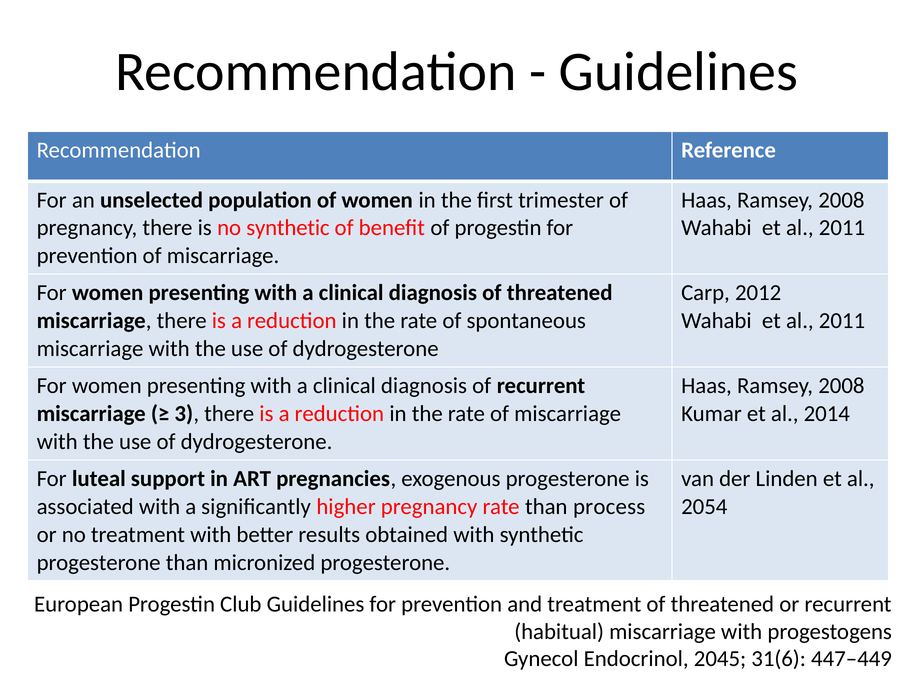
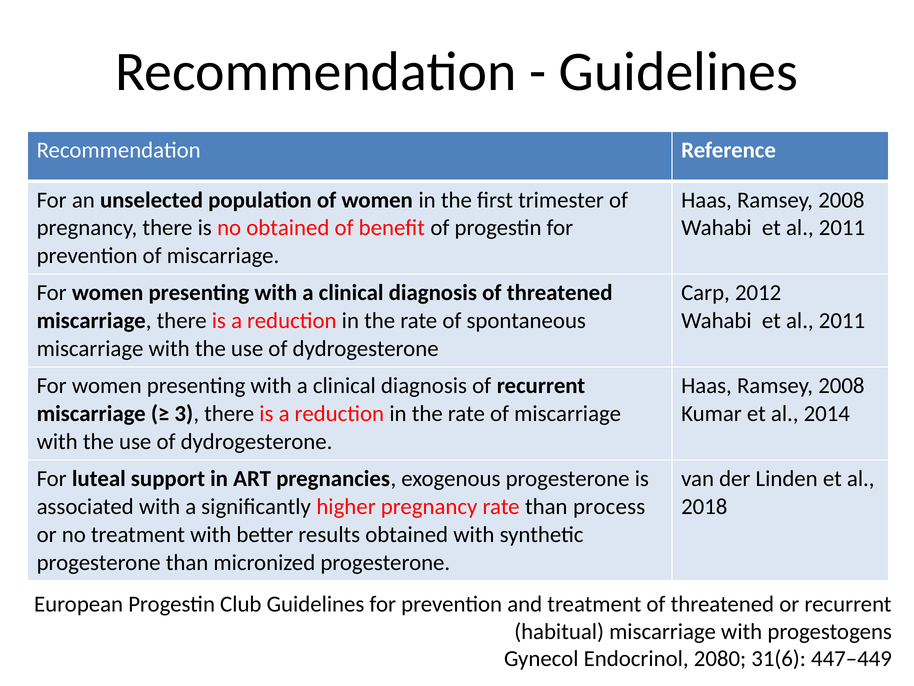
no synthetic: synthetic -> obtained
2054: 2054 -> 2018
2045: 2045 -> 2080
